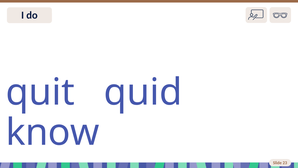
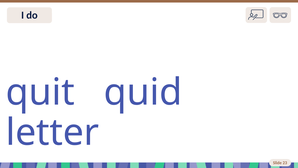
know: know -> letter
